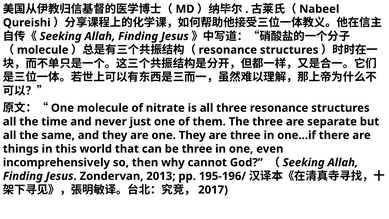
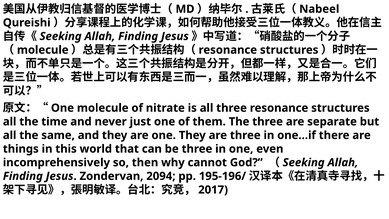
2013: 2013 -> 2094
